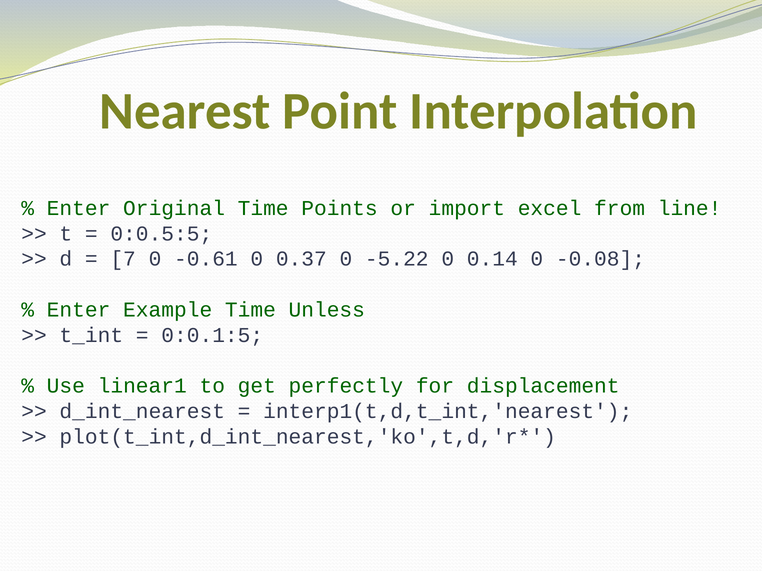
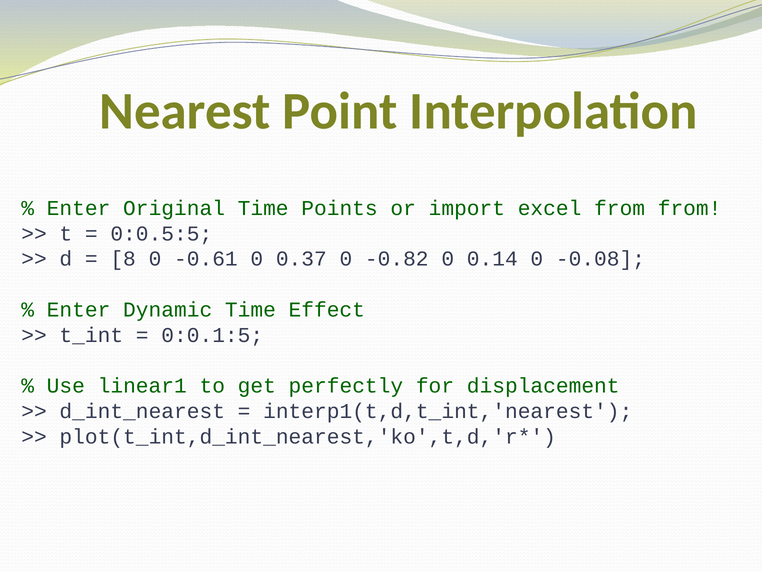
from line: line -> from
7: 7 -> 8
-5.22: -5.22 -> -0.82
Example: Example -> Dynamic
Unless: Unless -> Effect
